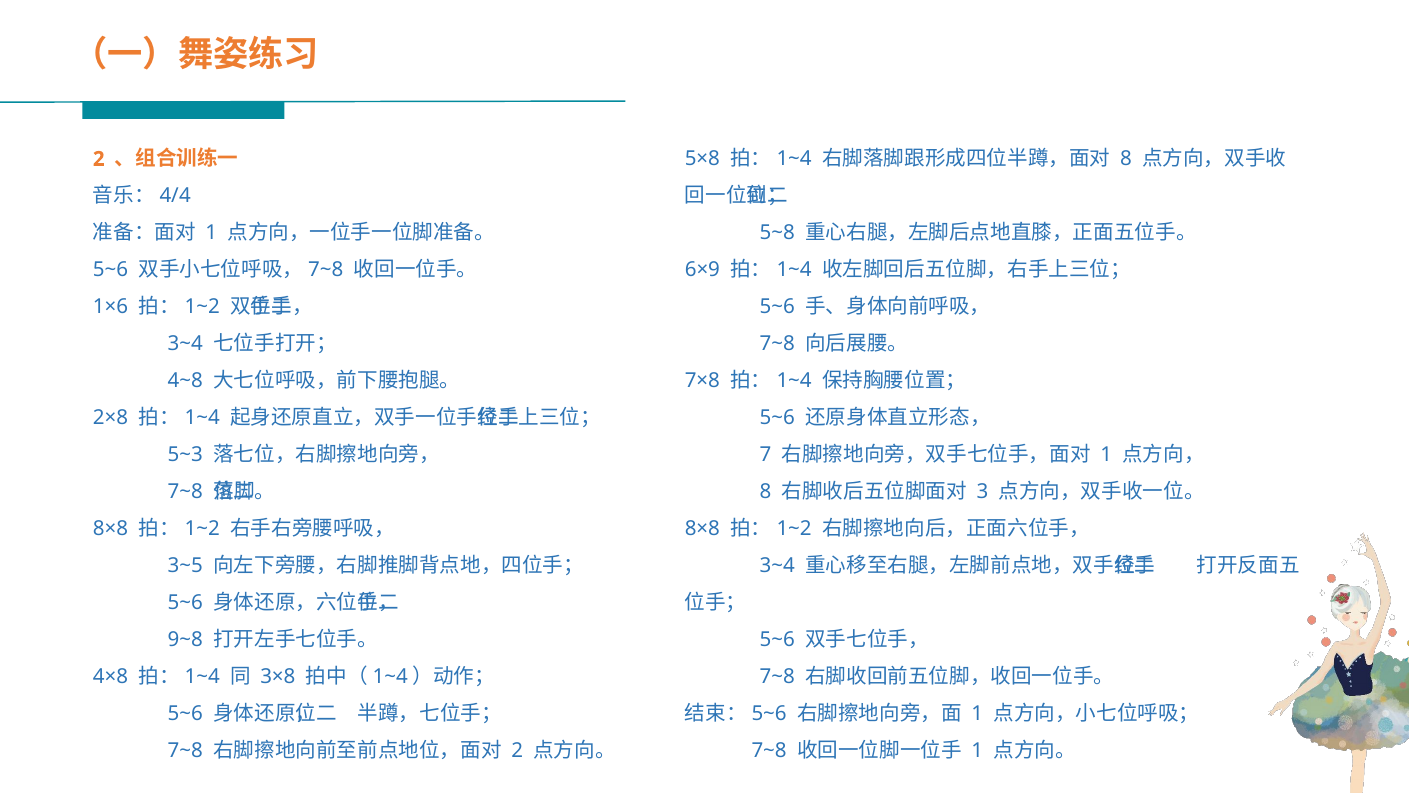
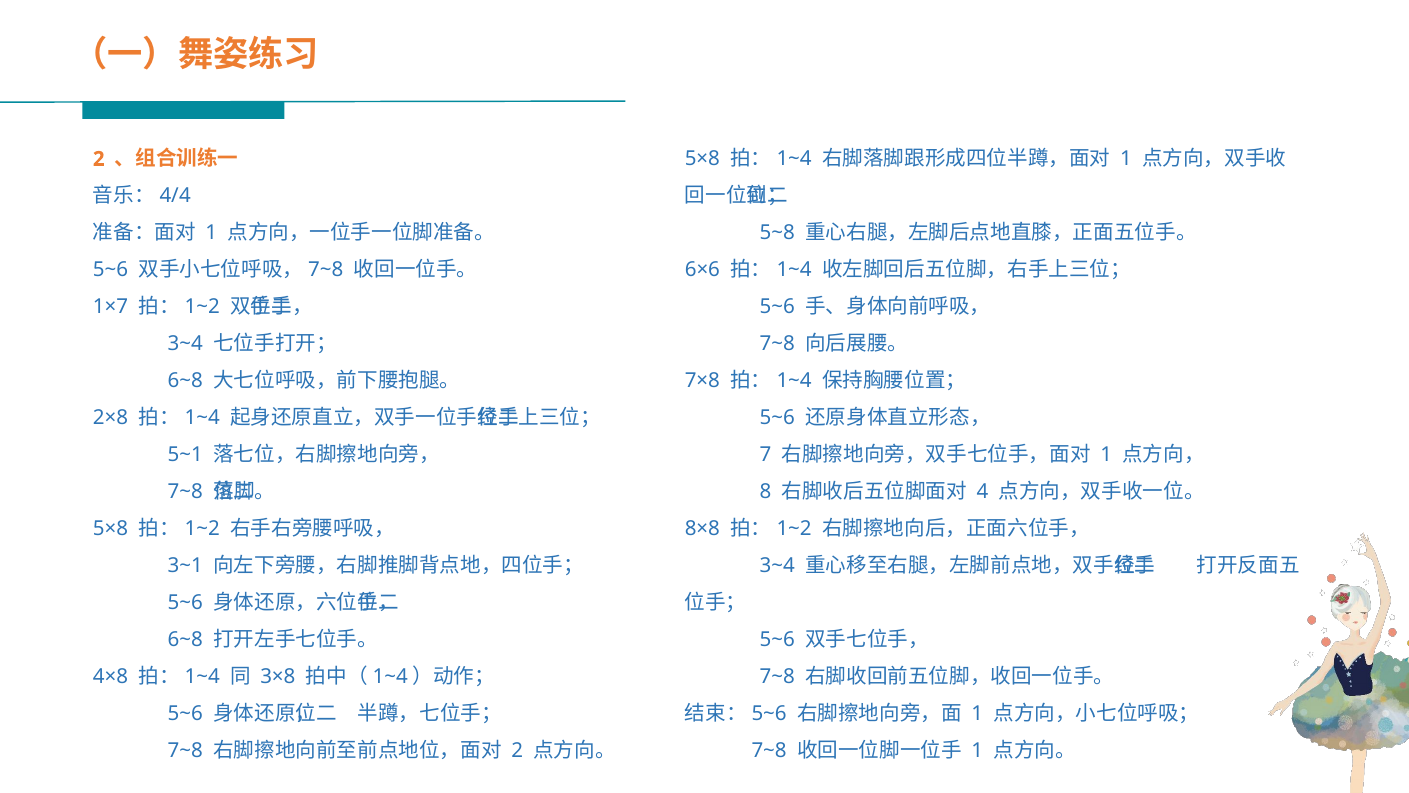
8 at (1126, 159): 8 -> 1
6×9: 6×9 -> 6×6
1×6: 1×6 -> 1×7
4~8 at (185, 381): 4~8 -> 6~8
5~3: 5~3 -> 5~1
3: 3 -> 4
8×8 at (111, 529): 8×8 -> 5×8
3~5: 3~5 -> 3~1
9~8 at (185, 640): 9~8 -> 6~8
